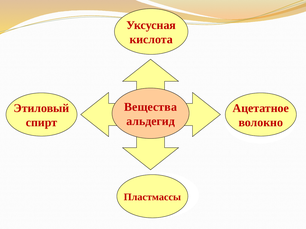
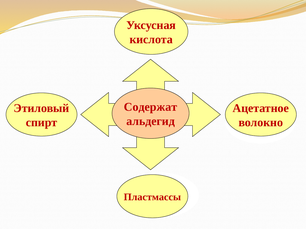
Вещества: Вещества -> Содержат
